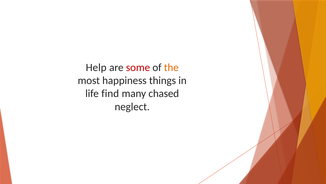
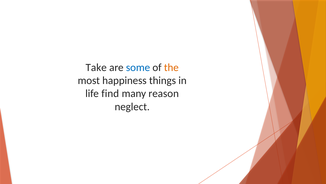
Help: Help -> Take
some colour: red -> blue
chased: chased -> reason
